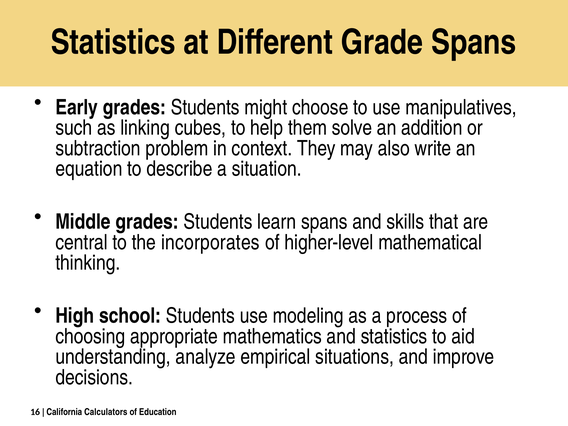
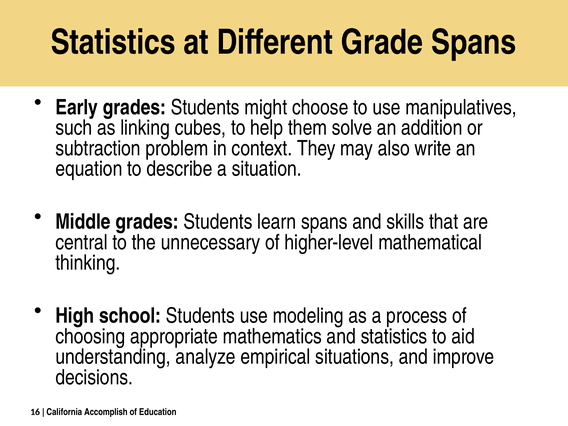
incorporates: incorporates -> unnecessary
Calculators: Calculators -> Accomplish
